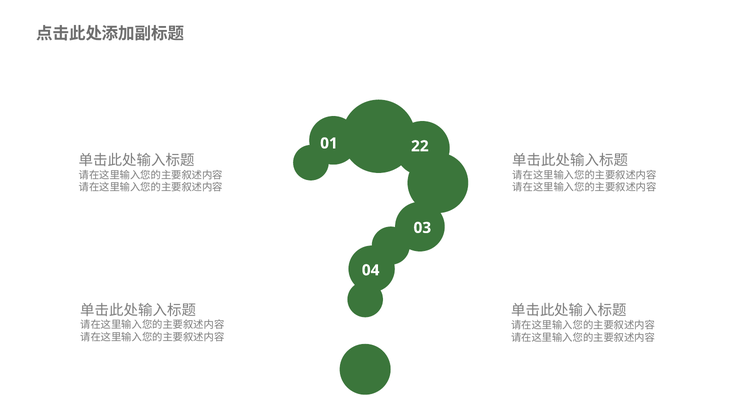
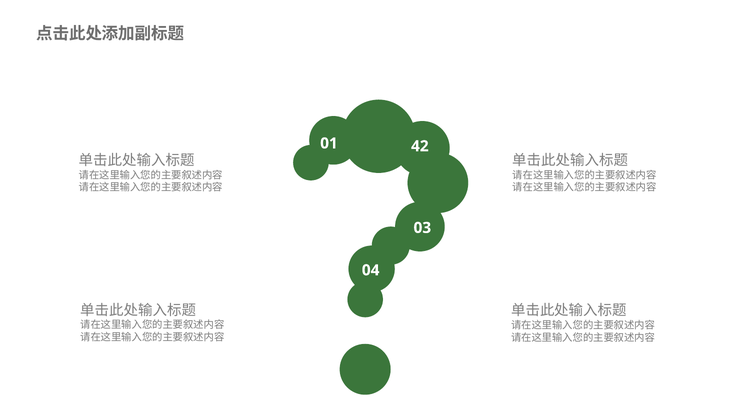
22: 22 -> 42
